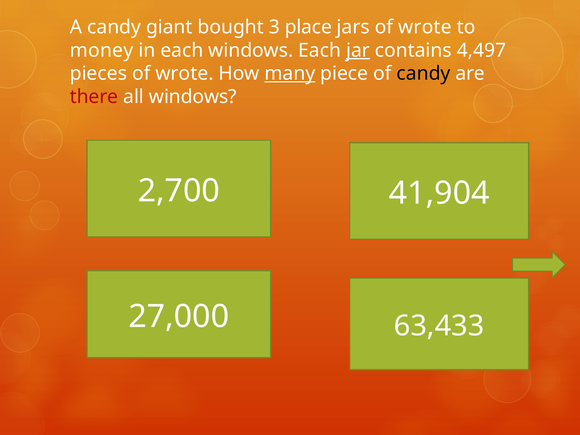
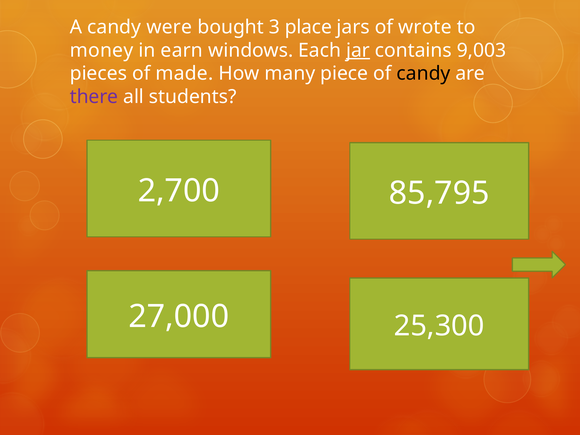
giant: giant -> were
in each: each -> earn
4,497: 4,497 -> 9,003
pieces of wrote: wrote -> made
many underline: present -> none
there colour: red -> purple
all windows: windows -> students
41,904: 41,904 -> 85,795
63,433: 63,433 -> 25,300
